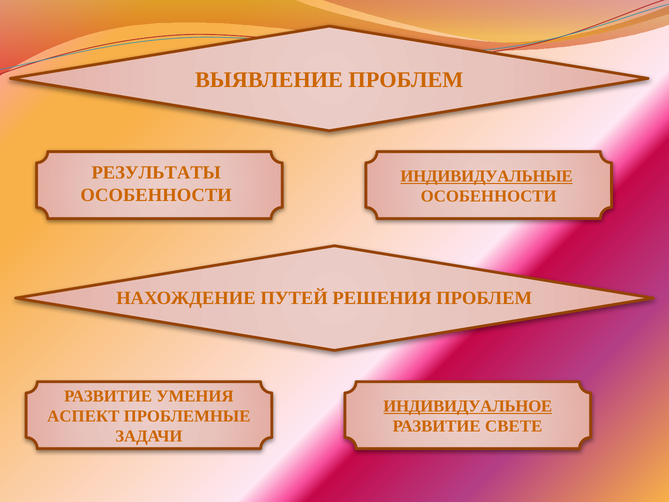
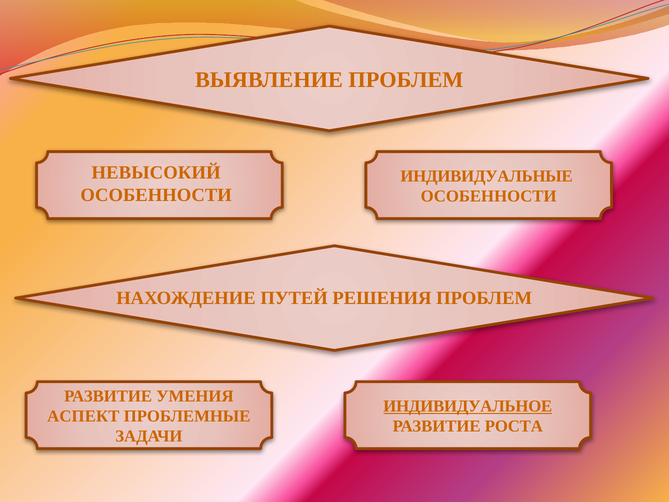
РЕЗУЛЬТАТЫ: РЕЗУЛЬТАТЫ -> НЕВЫСОКИЙ
ИНДИВИДУАЛЬНЫЕ underline: present -> none
СВЕТЕ: СВЕТЕ -> РОСТА
